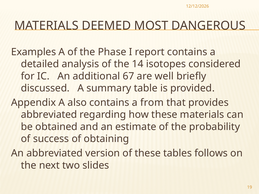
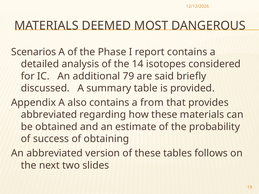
Examples: Examples -> Scenarios
67: 67 -> 79
well: well -> said
